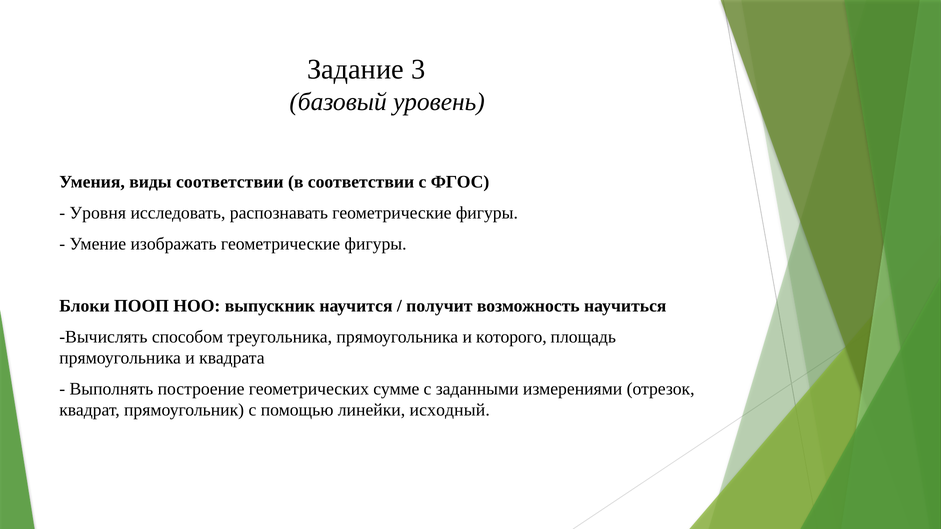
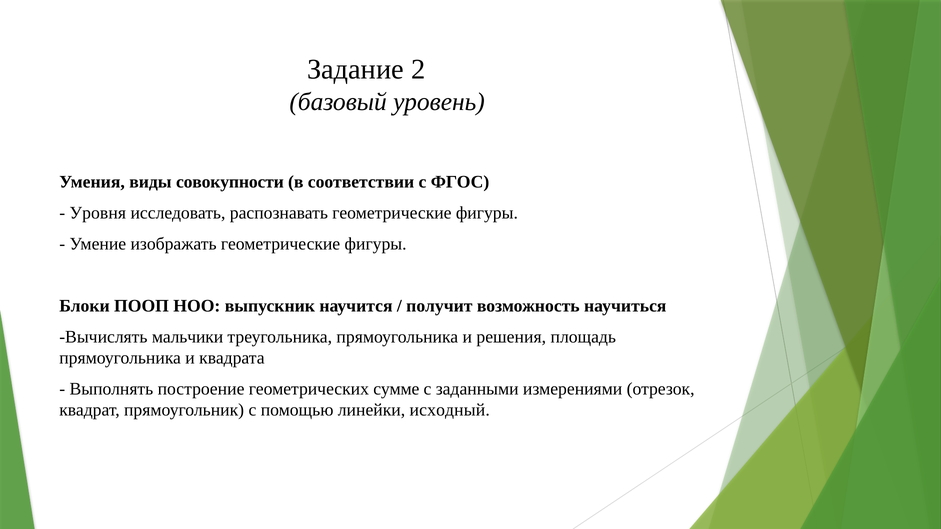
3: 3 -> 2
виды соответствии: соответствии -> совокупности
способом: способом -> мальчики
которого: которого -> решения
